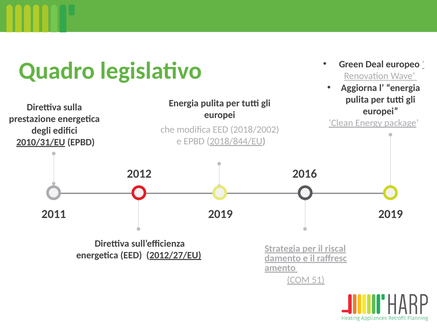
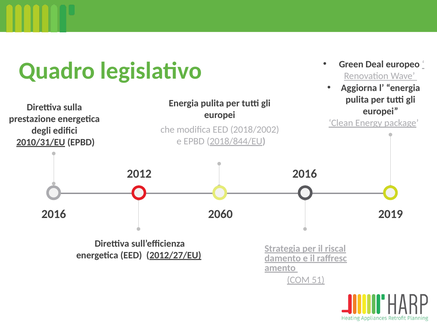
2011 at (54, 214): 2011 -> 2016
2019 at (220, 214): 2019 -> 2060
